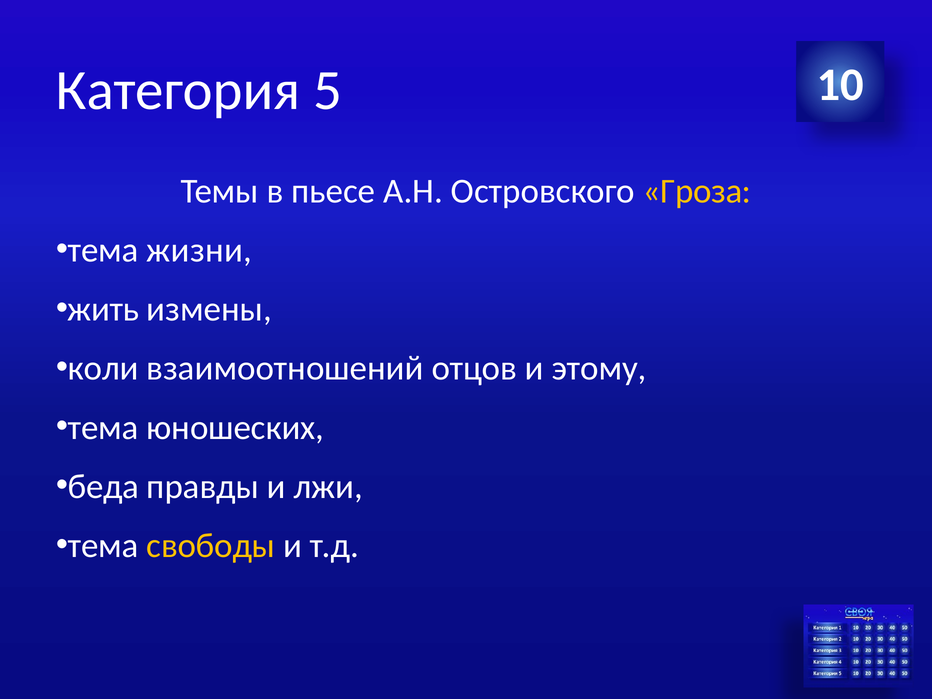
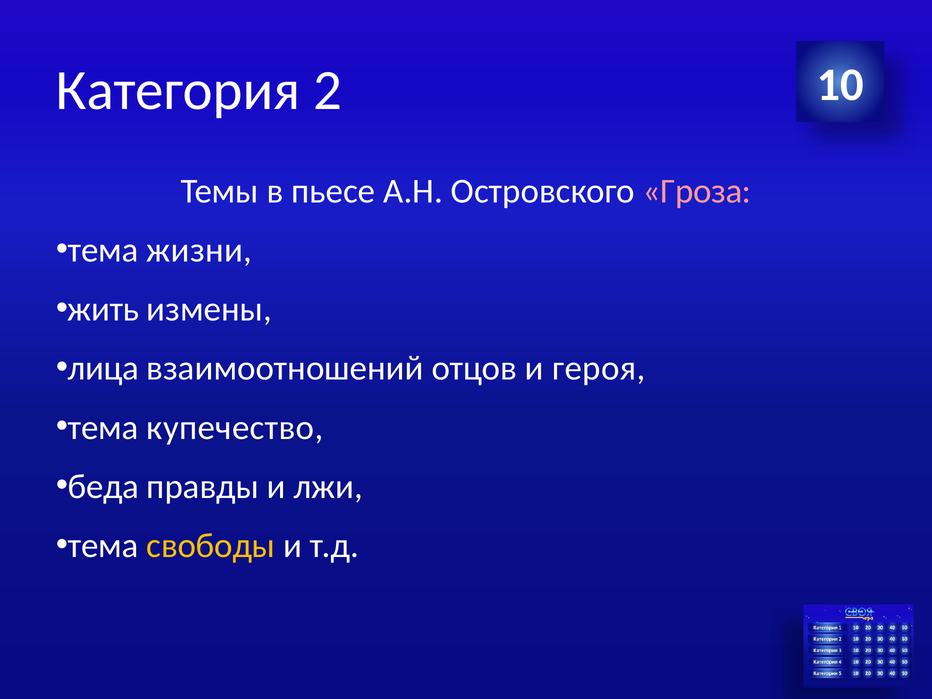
5: 5 -> 2
Гроза colour: yellow -> pink
коли: коли -> лица
этому: этому -> героя
юношеских: юношеских -> купечество
